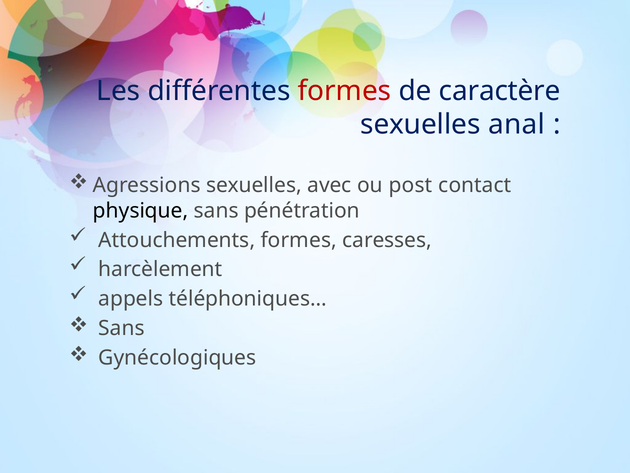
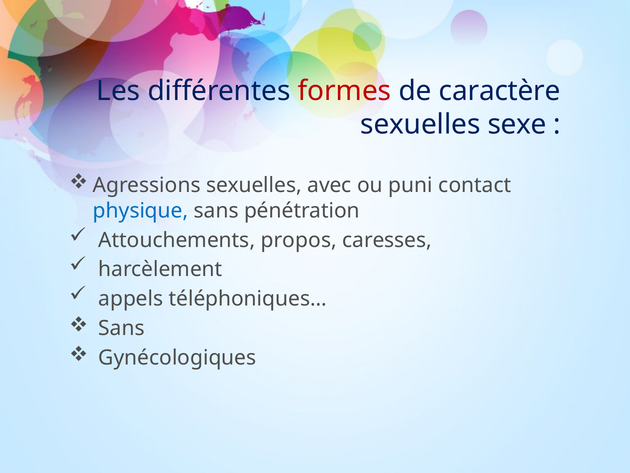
anal: anal -> sexe
post: post -> puni
physique colour: black -> blue
Attouchements formes: formes -> propos
